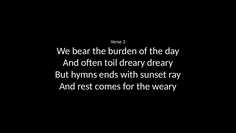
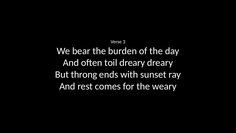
hymns: hymns -> throng
